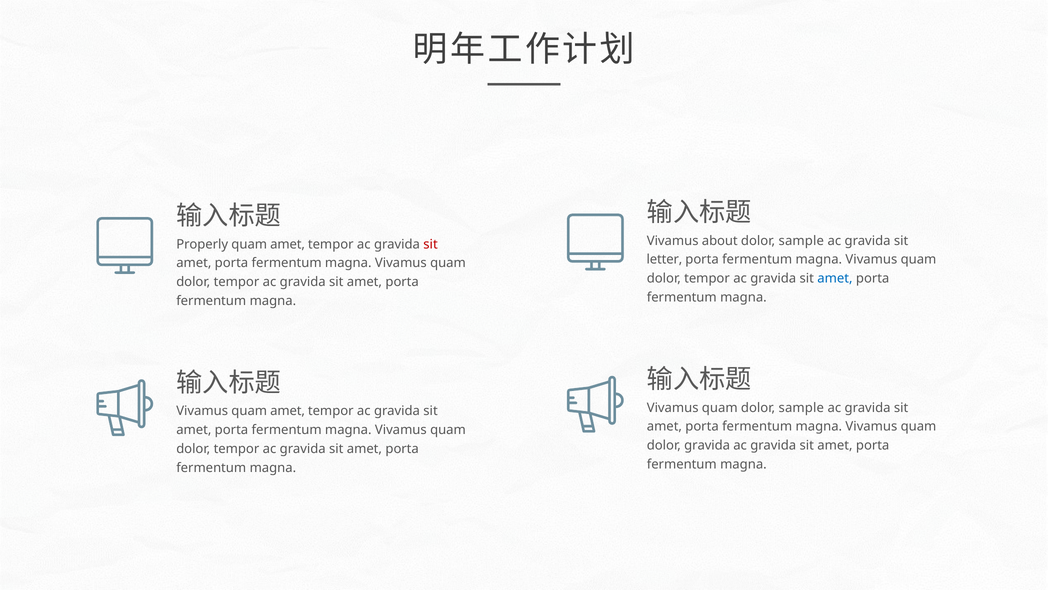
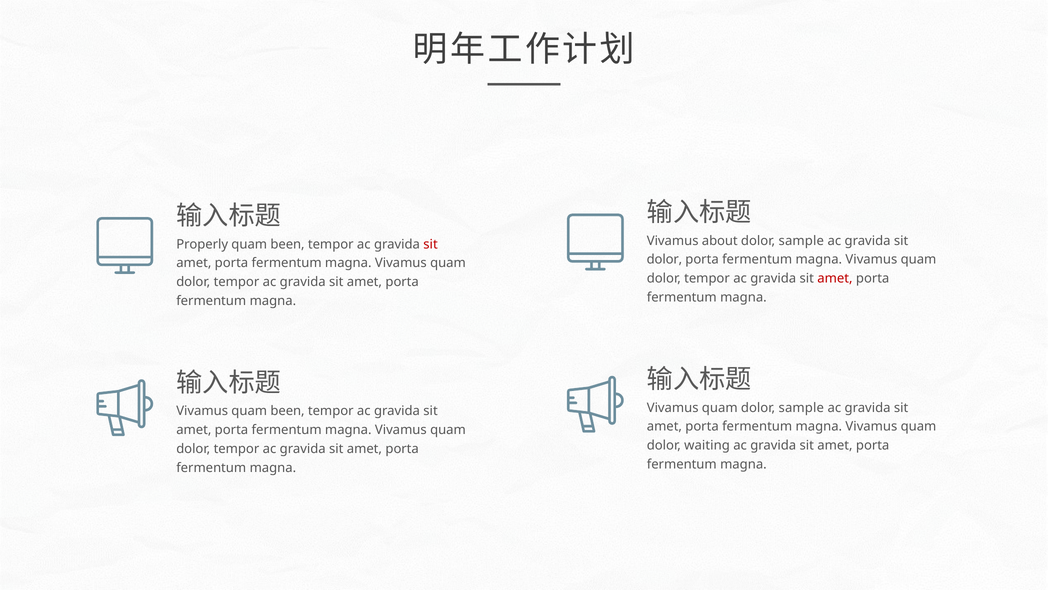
amet at (288, 244): amet -> been
letter at (664, 259): letter -> dolor
amet at (835, 278) colour: blue -> red
Vivamus quam amet: amet -> been
dolor gravida: gravida -> waiting
